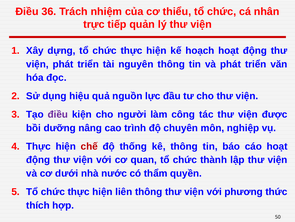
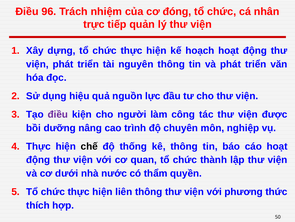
36: 36 -> 96
thiểu: thiểu -> đóng
chế colour: red -> black
